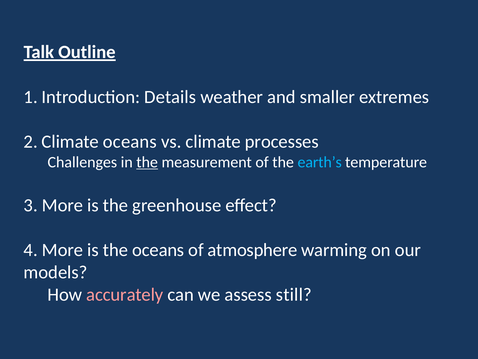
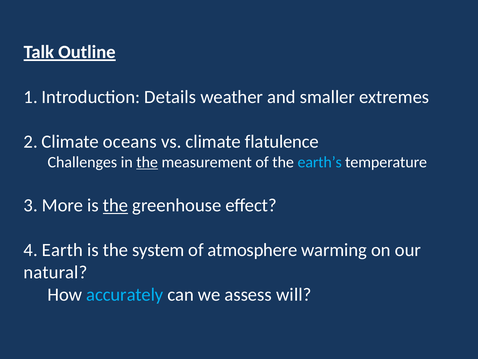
processes: processes -> flatulence
the at (116, 205) underline: none -> present
4 More: More -> Earth
the oceans: oceans -> system
models: models -> natural
accurately colour: pink -> light blue
still: still -> will
